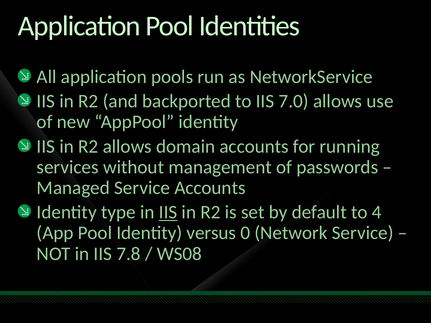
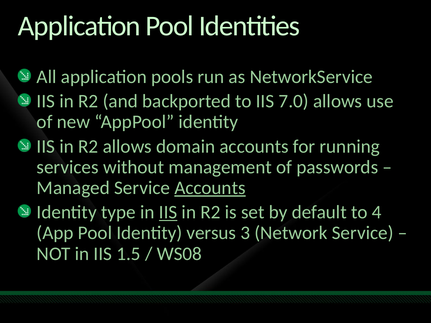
Accounts at (210, 188) underline: none -> present
0: 0 -> 3
7.8: 7.8 -> 1.5
